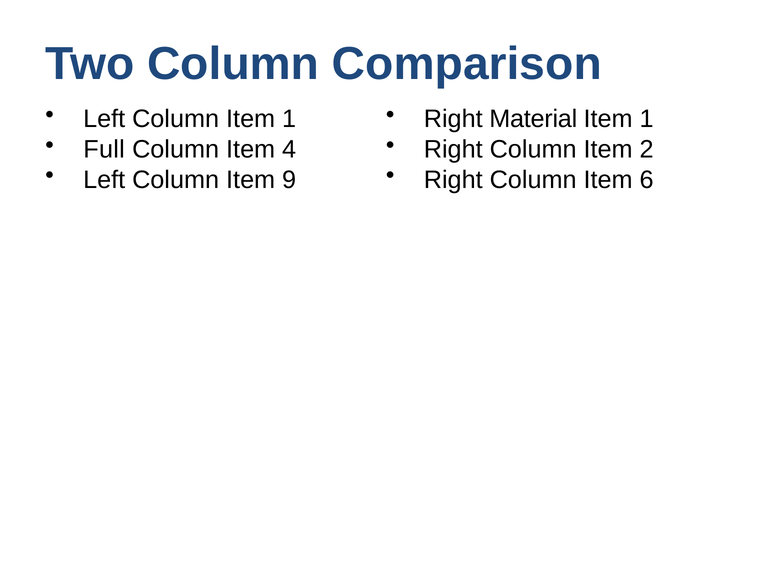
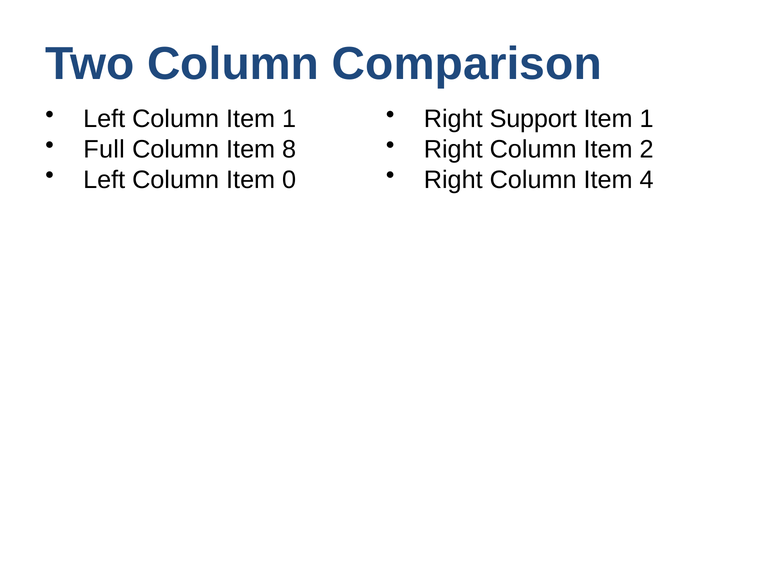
Material: Material -> Support
4: 4 -> 8
9: 9 -> 0
6: 6 -> 4
